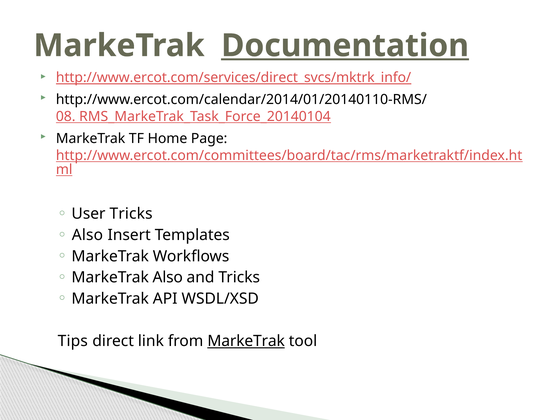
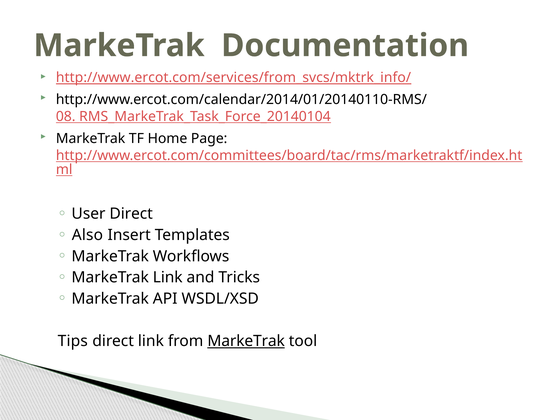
Documentation underline: present -> none
http://www.ercot.com/services/direct_svcs/mktrk_info/: http://www.ercot.com/services/direct_svcs/mktrk_info/ -> http://www.ercot.com/services/from_svcs/mktrk_info/
User Tricks: Tricks -> Direct
MarkeTrak Also: Also -> Link
